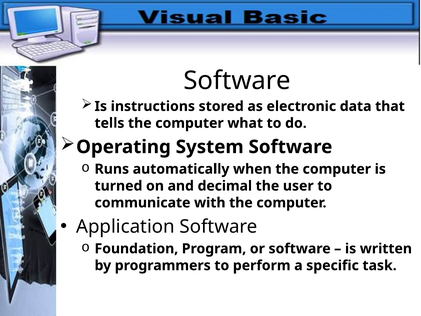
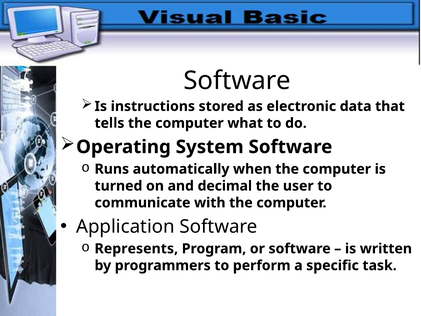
Foundation: Foundation -> Represents
